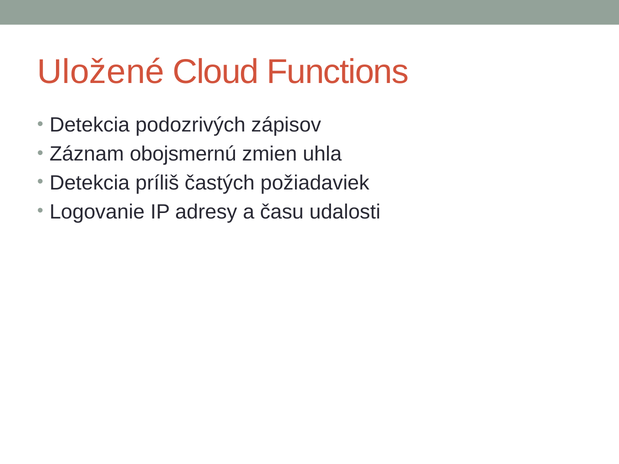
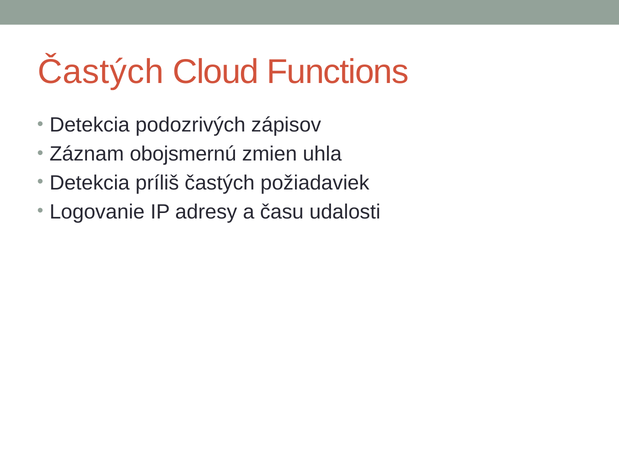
Uložené at (101, 72): Uložené -> Častých
